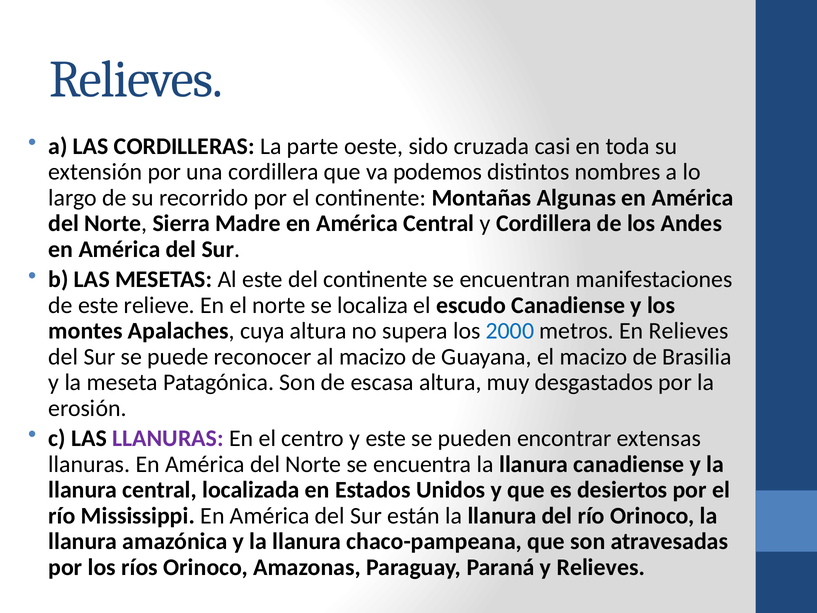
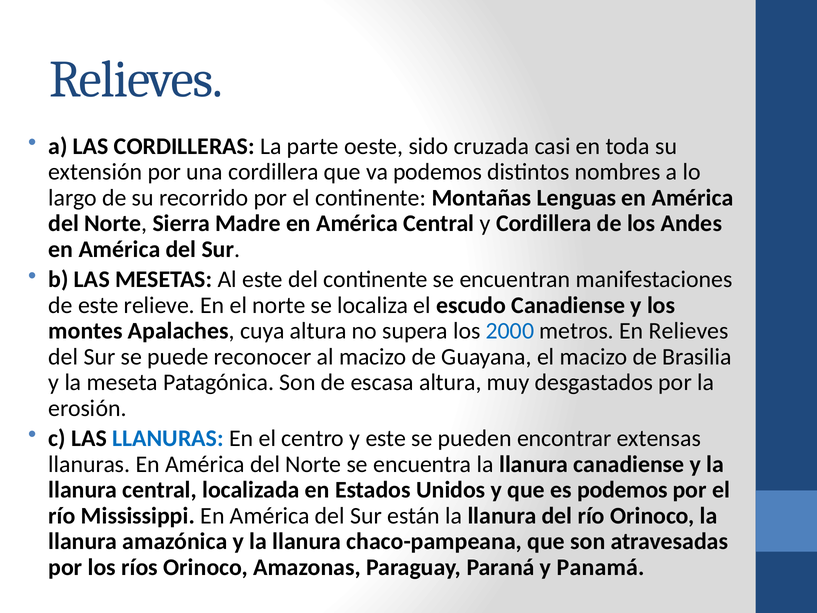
Algunas: Algunas -> Lenguas
LLANURAS at (168, 438) colour: purple -> blue
es desiertos: desiertos -> podemos
y Relieves: Relieves -> Panamá
